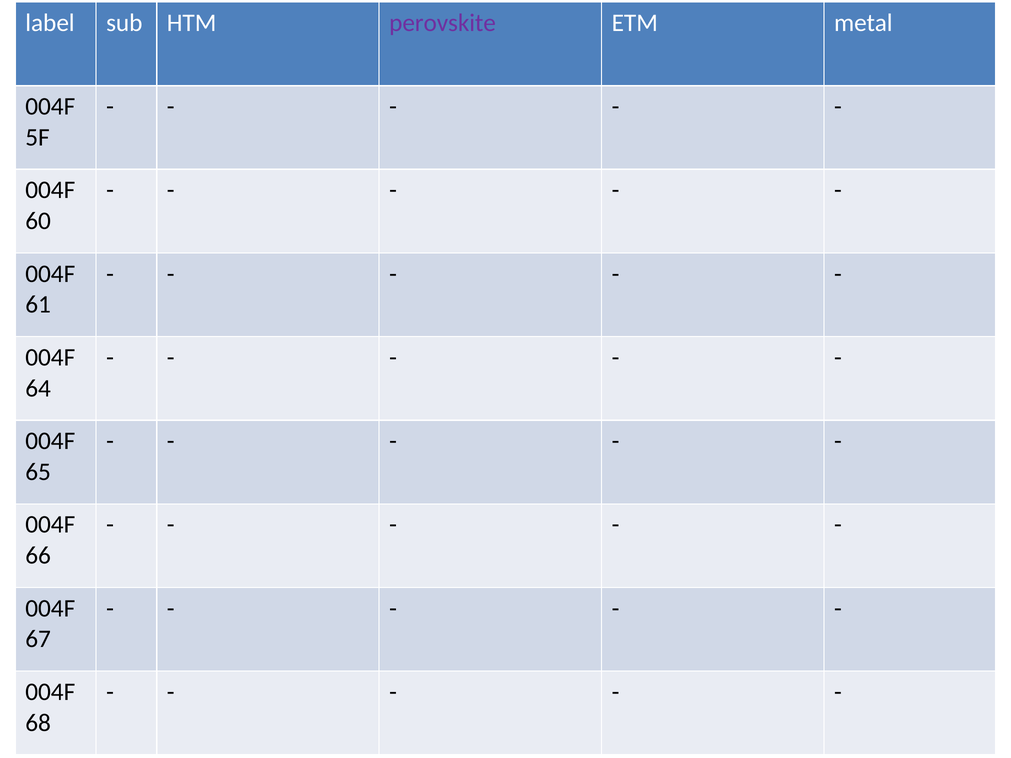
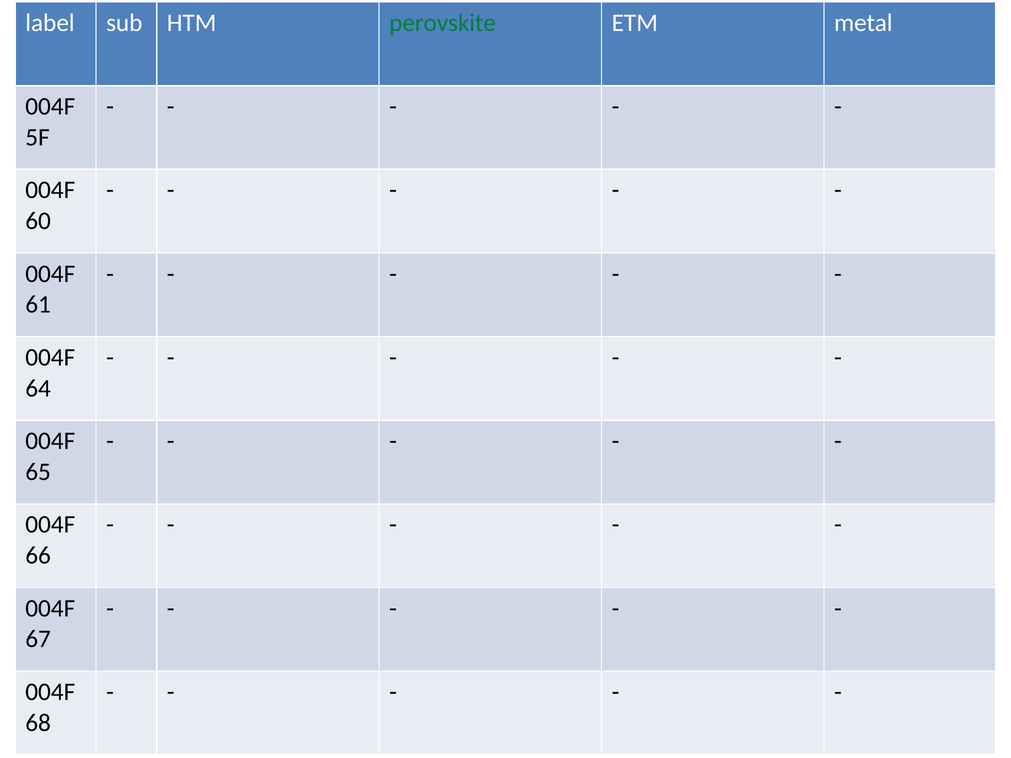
perovskite colour: purple -> green
